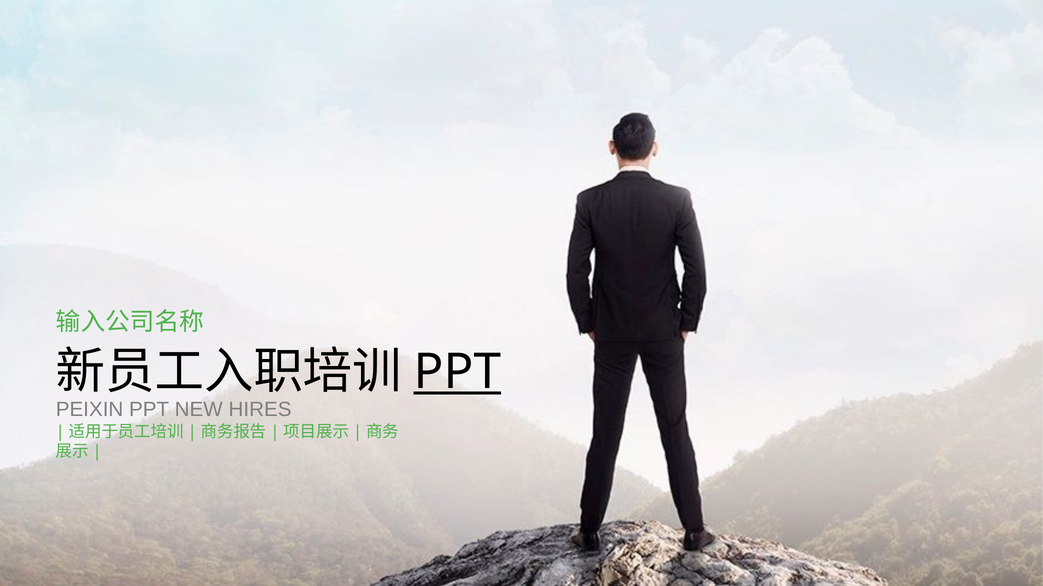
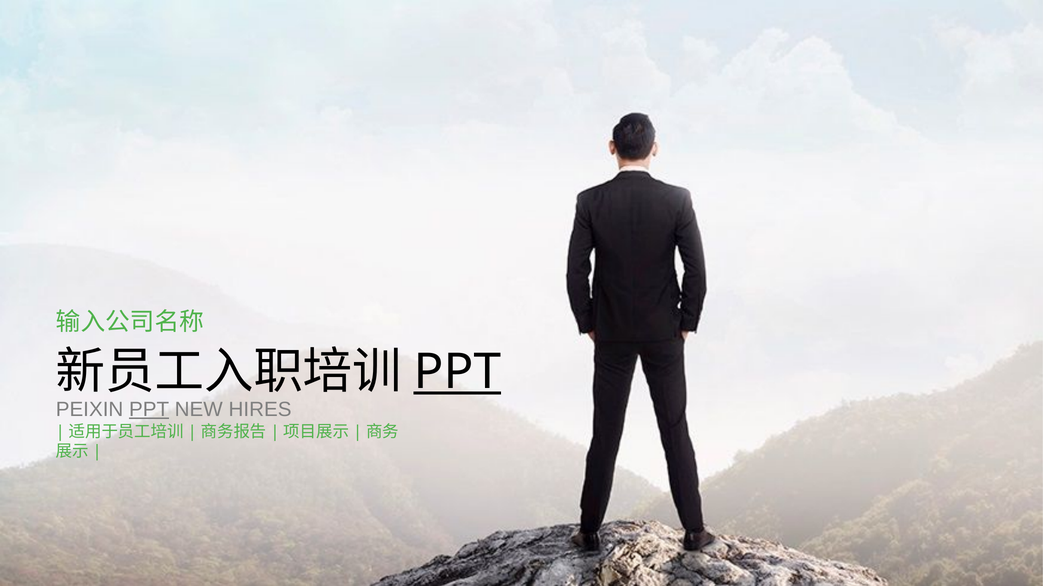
PPT at (149, 410) underline: none -> present
